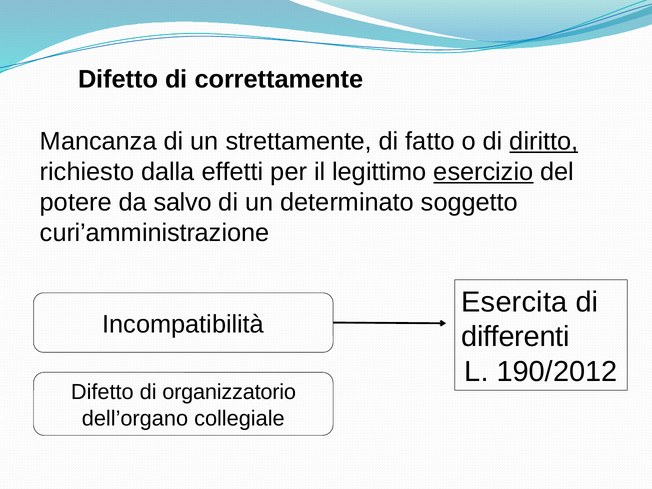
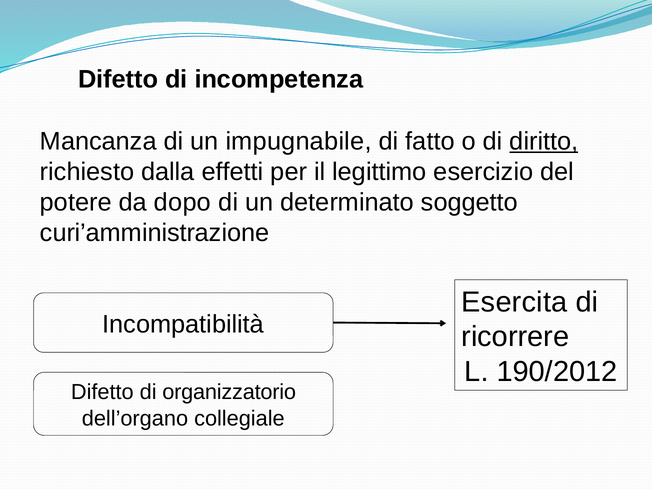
correttamente: correttamente -> incompetenza
strettamente: strettamente -> impugnabile
esercizio underline: present -> none
salvo: salvo -> dopo
differenti: differenti -> ricorrere
